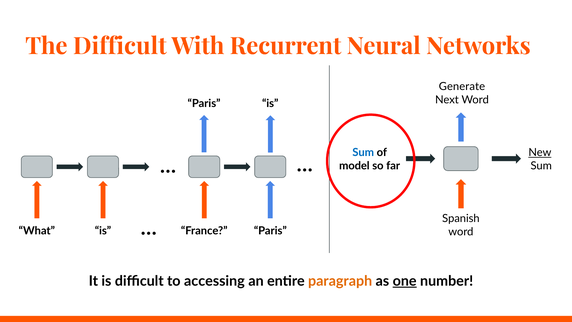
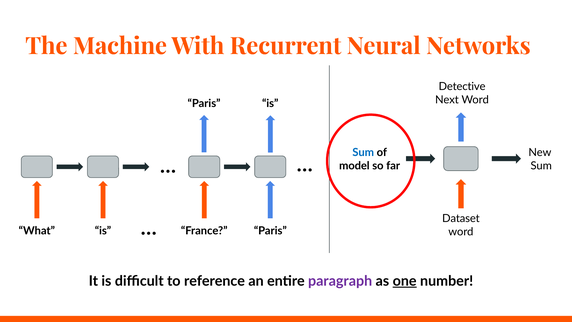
The Difficult: Difficult -> Machine
Generate: Generate -> Detective
New underline: present -> none
Spanish: Spanish -> Dataset
accessing: accessing -> reference
paragraph colour: orange -> purple
